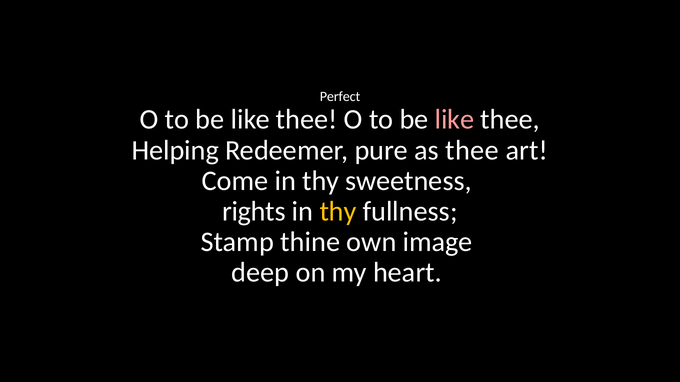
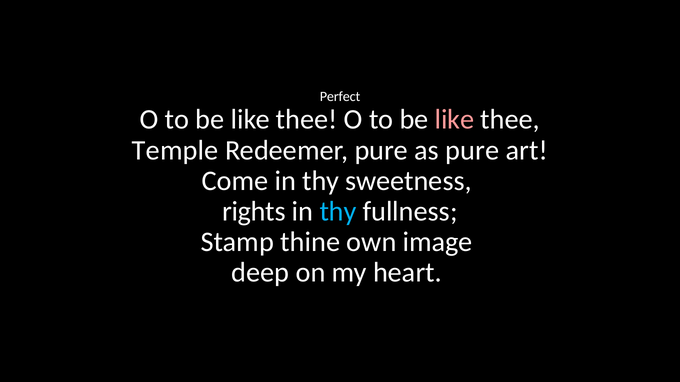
Helping: Helping -> Temple
as thee: thee -> pure
thy at (338, 212) colour: yellow -> light blue
